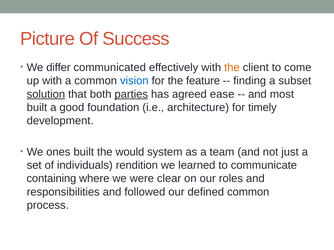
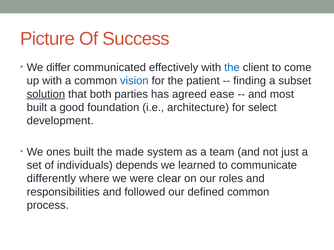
the at (232, 68) colour: orange -> blue
feature: feature -> patient
parties underline: present -> none
timely: timely -> select
would: would -> made
rendition: rendition -> depends
containing: containing -> differently
